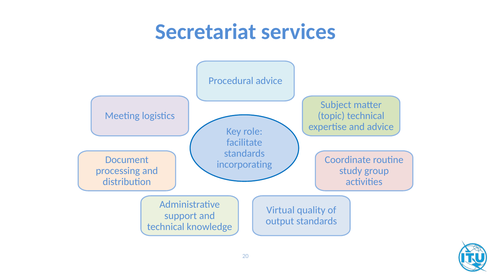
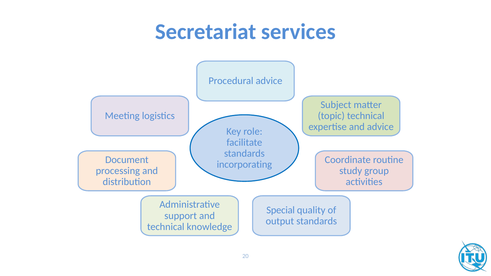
Virtual: Virtual -> Special
